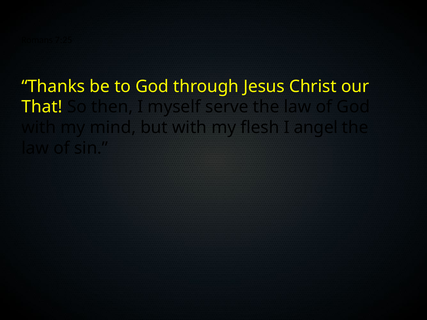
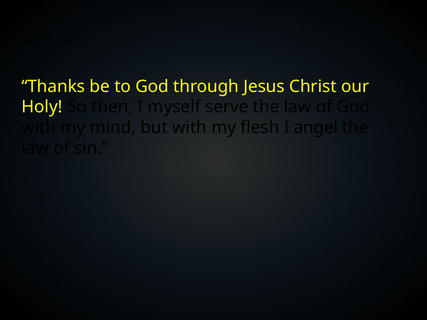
That: That -> Holy
